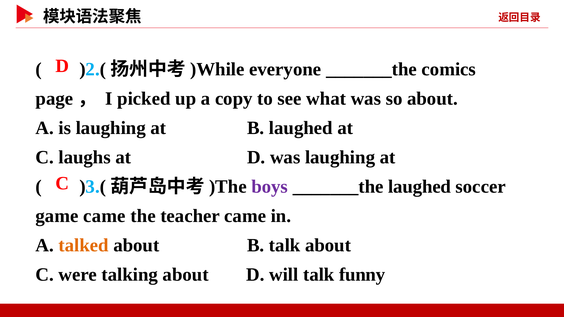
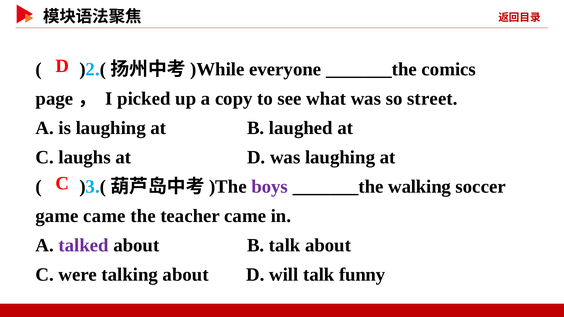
so about: about -> street
_______the laughed: laughed -> walking
talked colour: orange -> purple
